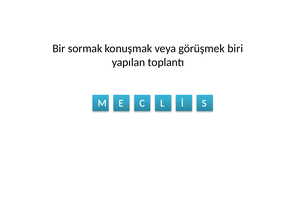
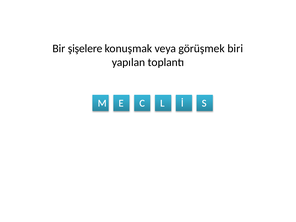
sormak: sormak -> şişelere
